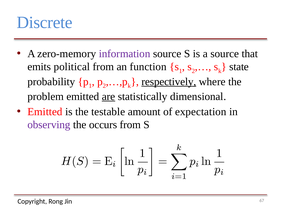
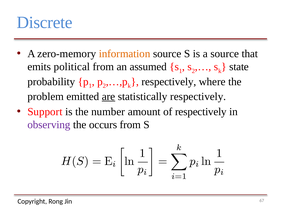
information colour: purple -> orange
function: function -> assumed
respectively at (169, 82) underline: present -> none
statistically dimensional: dimensional -> respectively
Emitted at (45, 112): Emitted -> Support
testable: testable -> number
of expectation: expectation -> respectively
